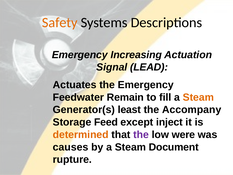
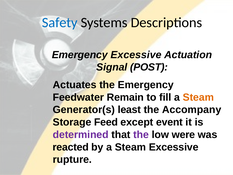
Safety colour: orange -> blue
Emergency Increasing: Increasing -> Excessive
LEAD: LEAD -> POST
inject: inject -> event
determined colour: orange -> purple
causes: causes -> reacted
Steam Document: Document -> Excessive
